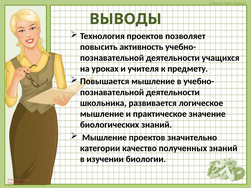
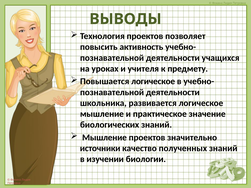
Повышается мышление: мышление -> логическое
категории: категории -> источники
